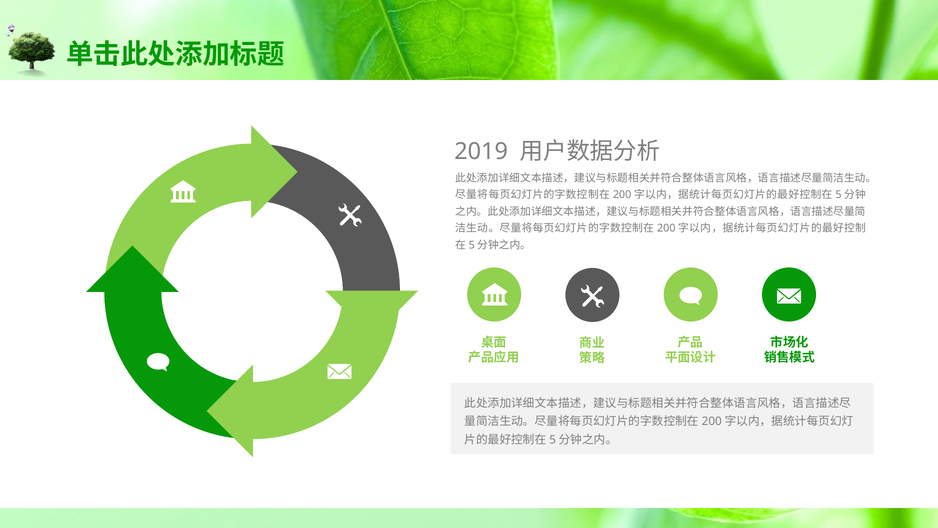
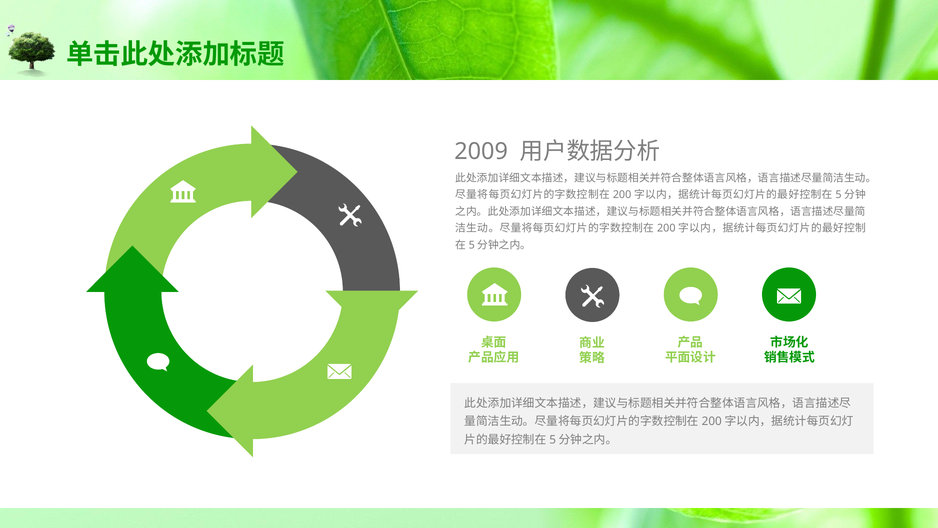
2019: 2019 -> 2009
